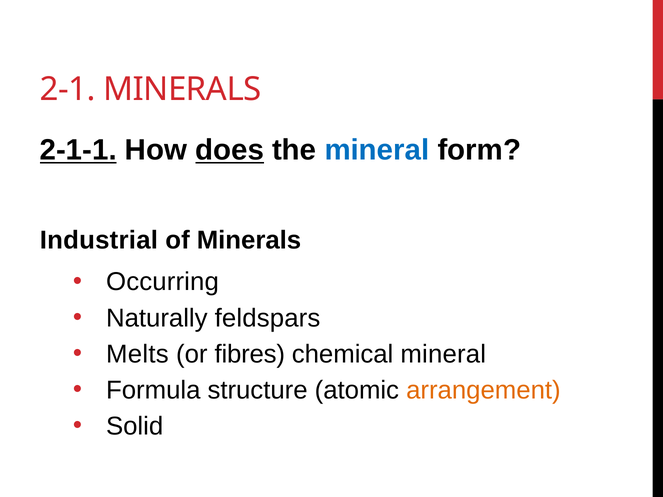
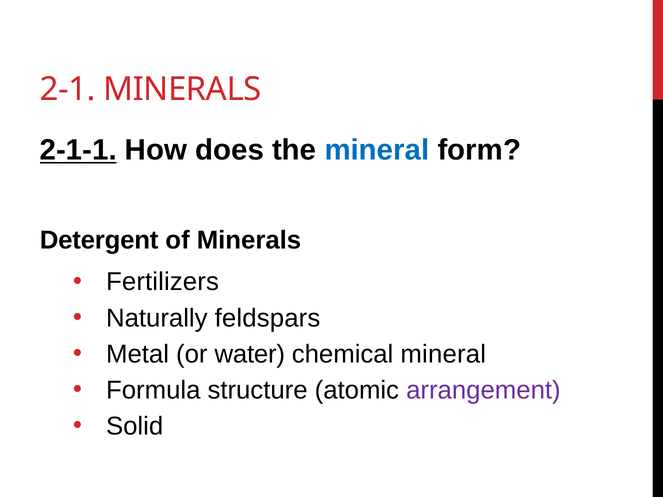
does underline: present -> none
Industrial: Industrial -> Detergent
Occurring: Occurring -> Fertilizers
Melts: Melts -> Metal
fibres: fibres -> water
arrangement colour: orange -> purple
